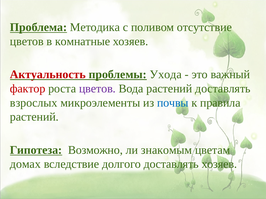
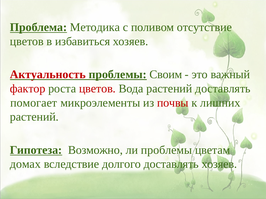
комнатные: комнатные -> избавиться
Ухода: Ухода -> Своим
цветов at (97, 89) colour: purple -> red
взрослых: взрослых -> помогает
почвы colour: blue -> red
правила: правила -> лишних
ли знакомым: знакомым -> проблемы
